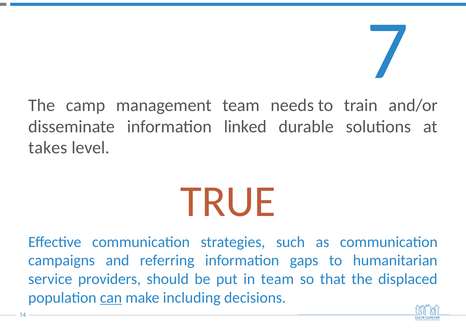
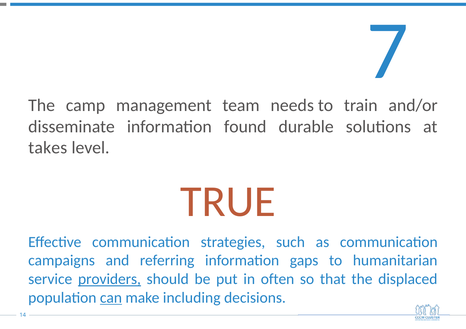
linked: linked -> found
providers underline: none -> present
in team: team -> often
